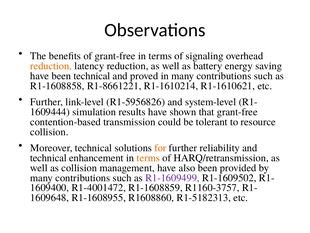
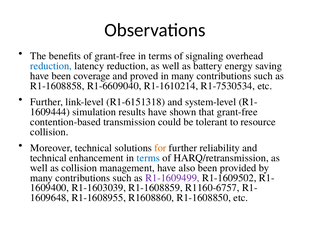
reduction at (51, 66) colour: orange -> blue
been technical: technical -> coverage
R1-8661221: R1-8661221 -> R1-6609040
R1-1610621: R1-1610621 -> R1-7530534
R1-5956826: R1-5956826 -> R1-6151318
terms at (148, 158) colour: orange -> blue
R1-4001472: R1-4001472 -> R1-1603039
R1160-3757: R1160-3757 -> R1160-6757
R1-5182313: R1-5182313 -> R1-1608850
